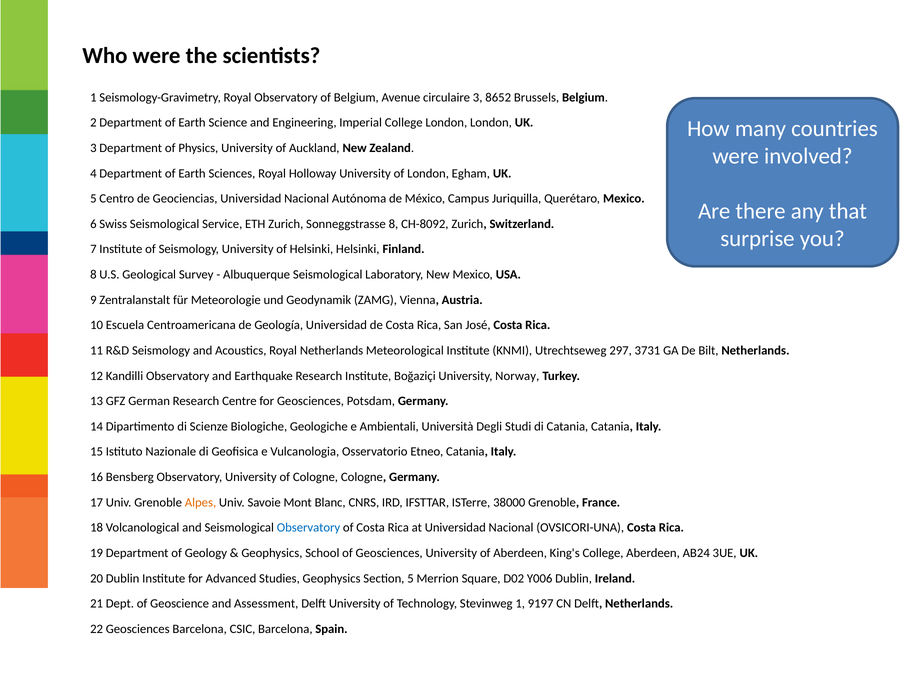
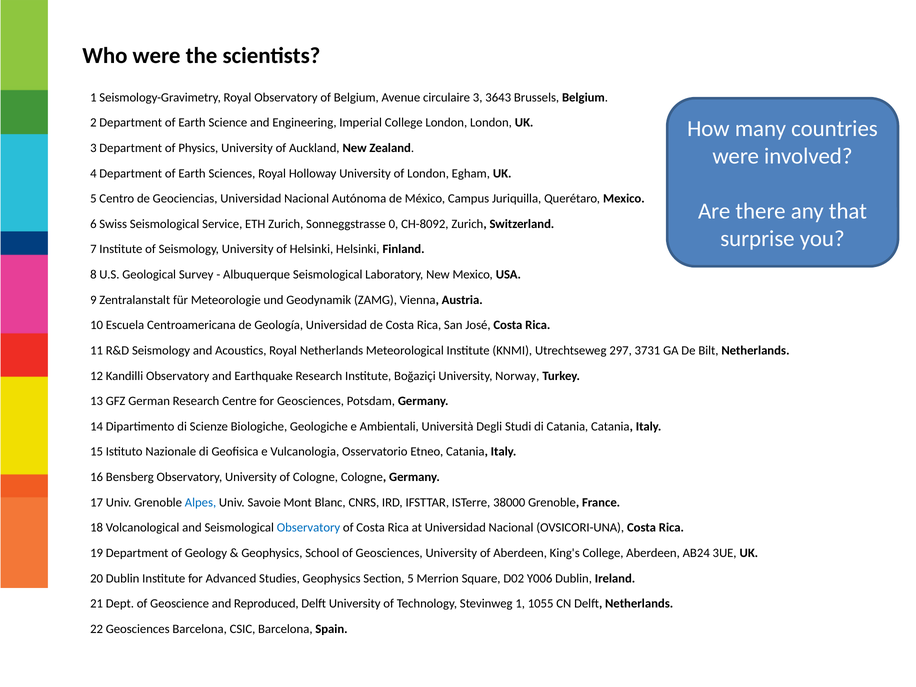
8652: 8652 -> 3643
Sonneggstrasse 8: 8 -> 0
Alpes colour: orange -> blue
Assessment: Assessment -> Reproduced
9197: 9197 -> 1055
